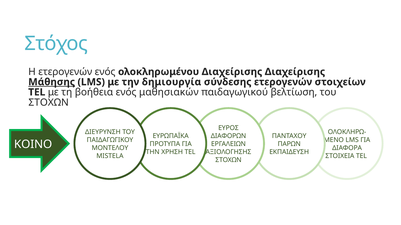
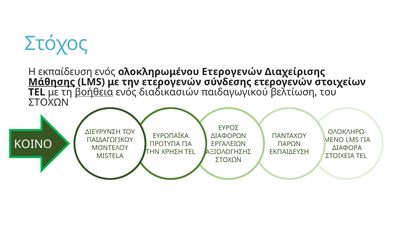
Η ετερογενών: ετερογενών -> εκπαίδευση
ολοκληρωμένου Διαχείρισης: Διαχείρισης -> Ετερογενών
την δημιουργία: δημιουργία -> ετερογενών
βοήθεια underline: none -> present
μαθησιακών: μαθησιακών -> διαδικασιών
